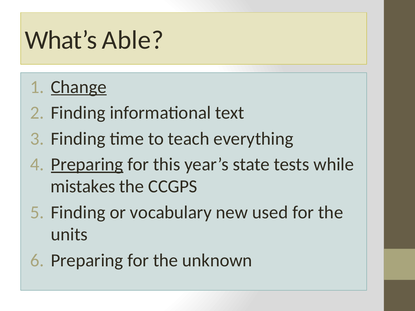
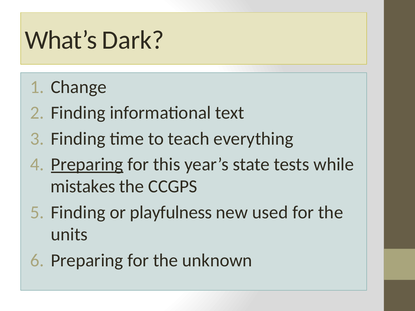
Able: Able -> Dark
Change underline: present -> none
vocabulary: vocabulary -> playfulness
